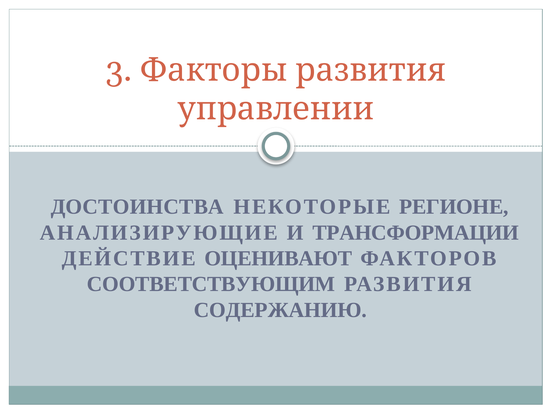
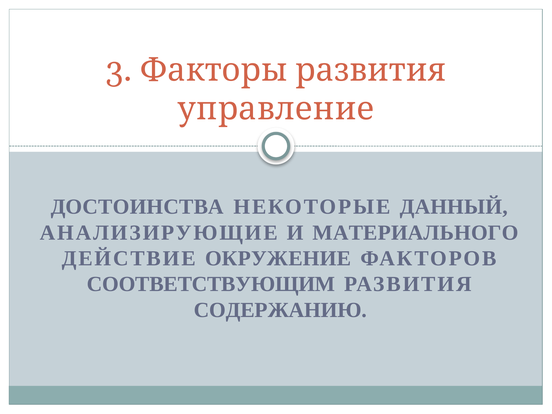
управлении: управлении -> управление
РЕГИОНЕ: РЕГИОНЕ -> ДАННЫЙ
ТРАНСФОРМАЦИИ: ТРАНСФОРМАЦИИ -> МАТЕРИАЛЬНОГО
ОЦЕНИВАЮТ: ОЦЕНИВАЮТ -> ОКРУЖЕНИЕ
